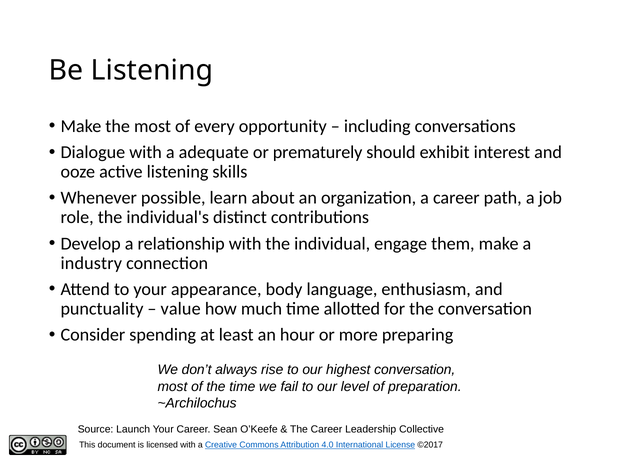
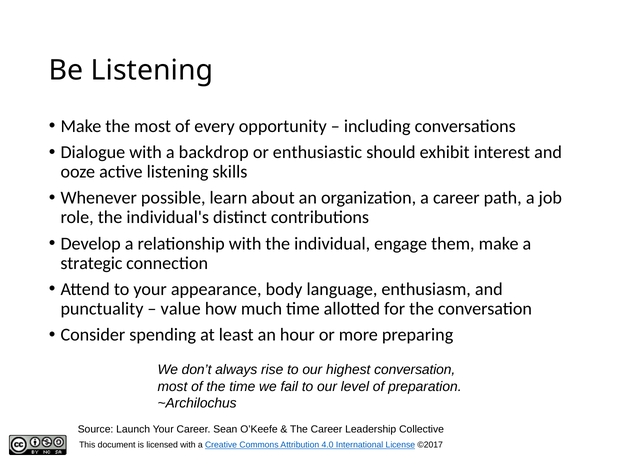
adequate: adequate -> backdrop
prematurely: prematurely -> enthusiastic
industry: industry -> strategic
